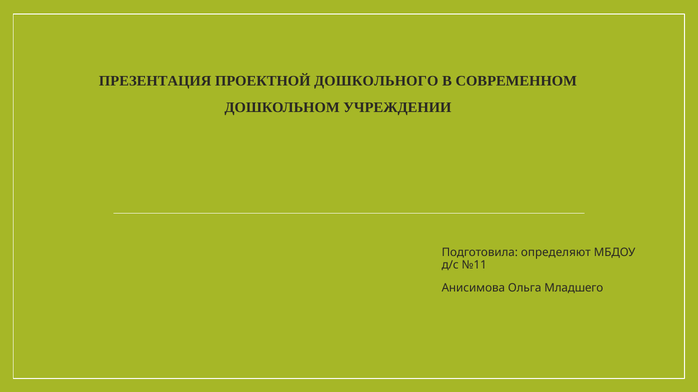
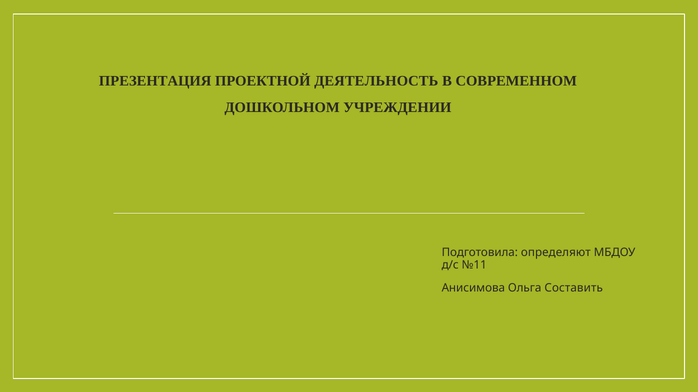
ДОШКОЛЬНОГО: ДОШКОЛЬНОГО -> ДЕЯТЕЛЬНОСТЬ
Младшего: Младшего -> Составить
